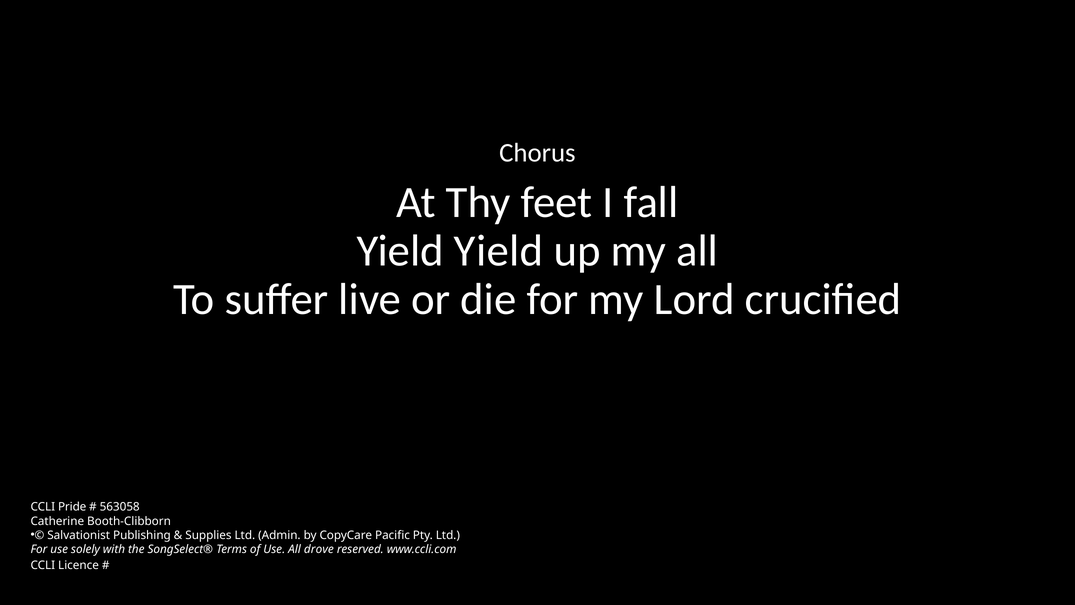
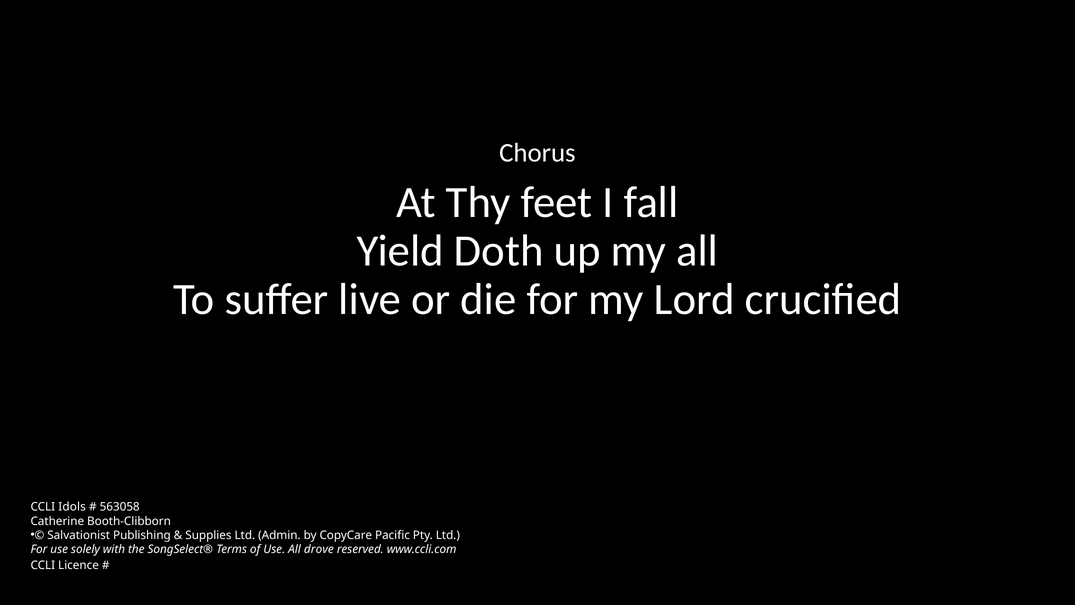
Yield Yield: Yield -> Doth
Pride: Pride -> Idols
